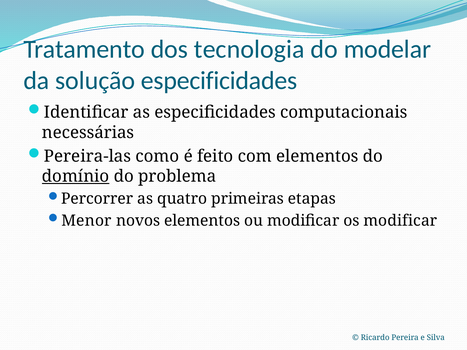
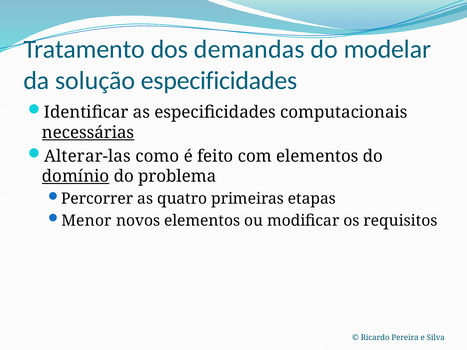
tecnologia: tecnologia -> demandas
necessárias underline: none -> present
Pereira-las: Pereira-las -> Alterar-las
os modificar: modificar -> requisitos
